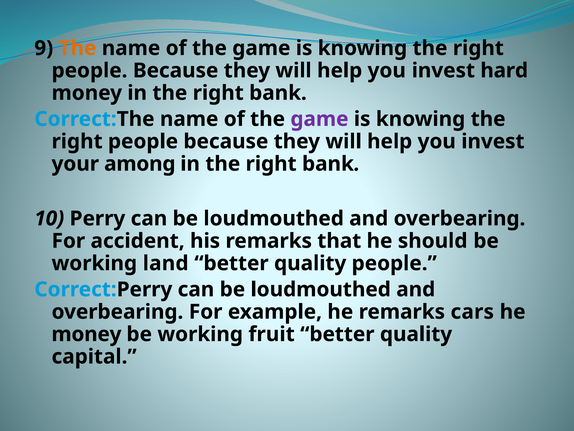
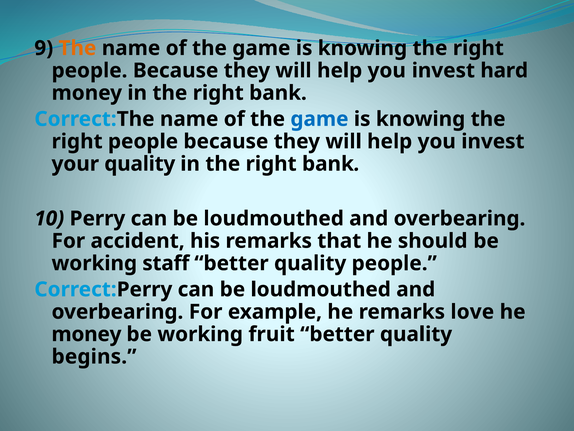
game at (319, 119) colour: purple -> blue
your among: among -> quality
land: land -> staff
cars: cars -> love
capital: capital -> begins
